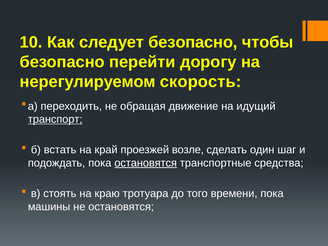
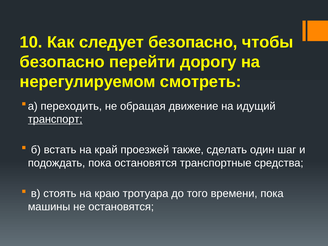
скорость: скорость -> смотреть
возле: возле -> также
остановятся at (146, 163) underline: present -> none
